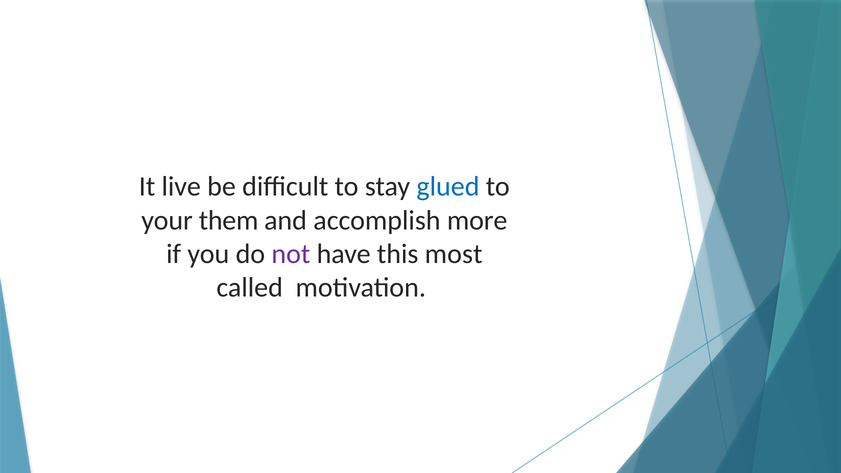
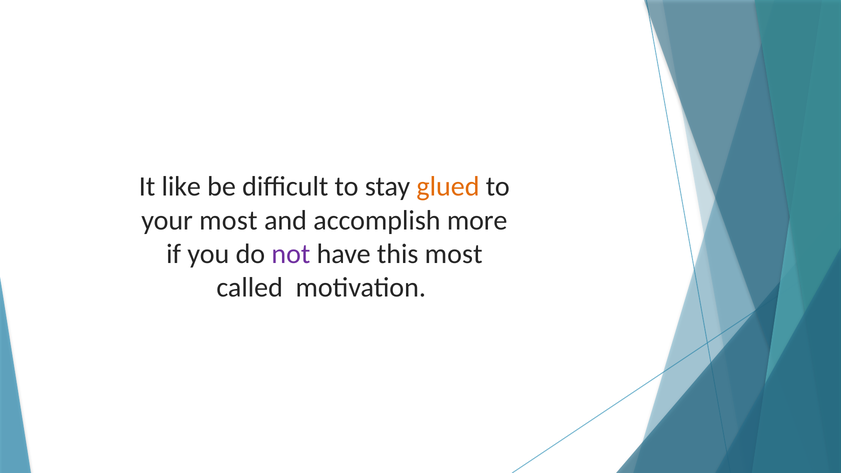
live: live -> like
glued colour: blue -> orange
your them: them -> most
